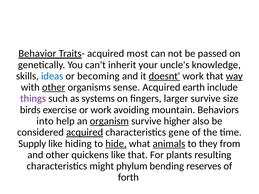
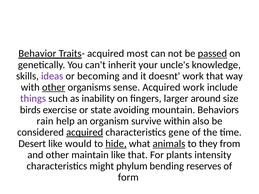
passed underline: none -> present
ideas colour: blue -> purple
doesnt underline: present -> none
way underline: present -> none
Acquired earth: earth -> work
systems: systems -> inability
larger survive: survive -> around
or work: work -> state
into: into -> rain
organism underline: present -> none
higher: higher -> within
Supply: Supply -> Desert
hiding: hiding -> would
quickens: quickens -> maintain
resulting: resulting -> intensity
forth: forth -> form
